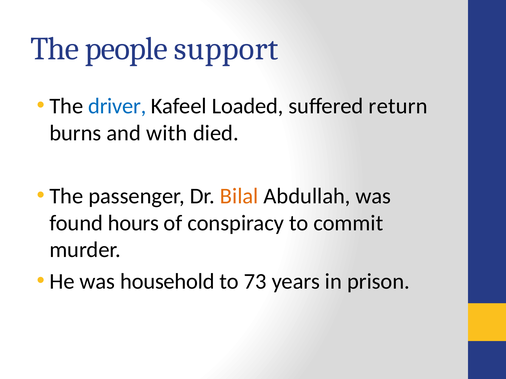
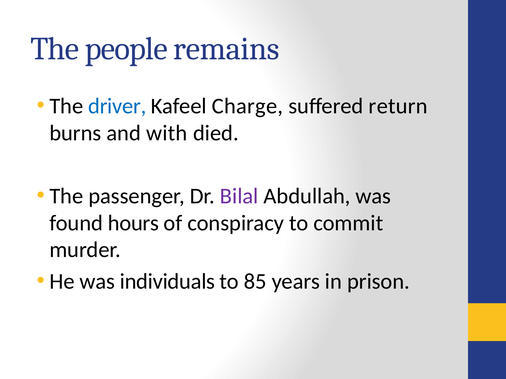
support: support -> remains
Loaded: Loaded -> Charge
Bilal colour: orange -> purple
household: household -> individuals
73: 73 -> 85
